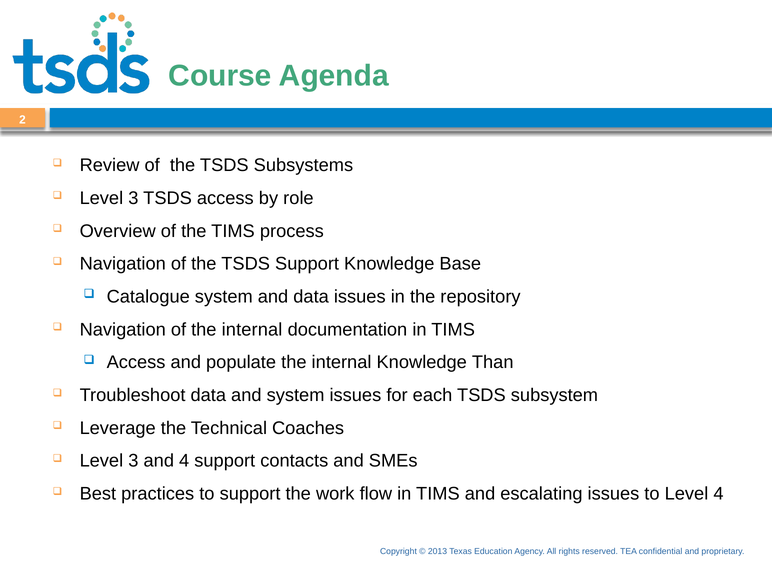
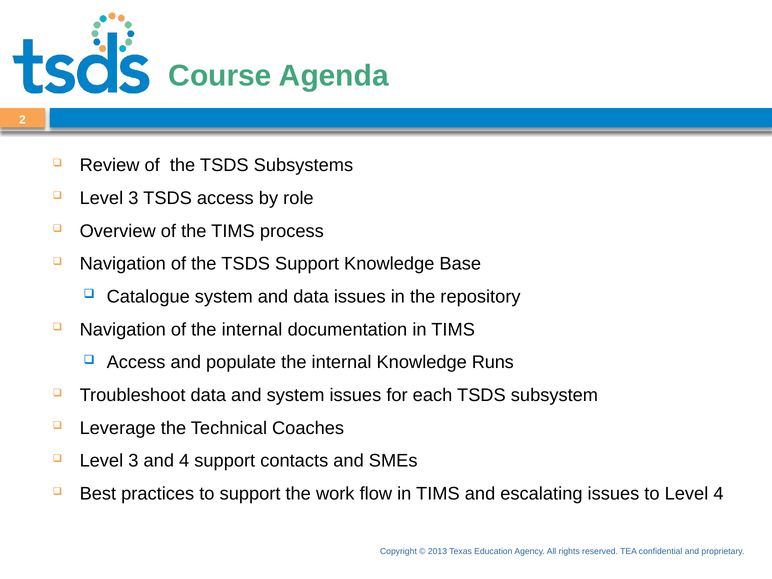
Than: Than -> Runs
